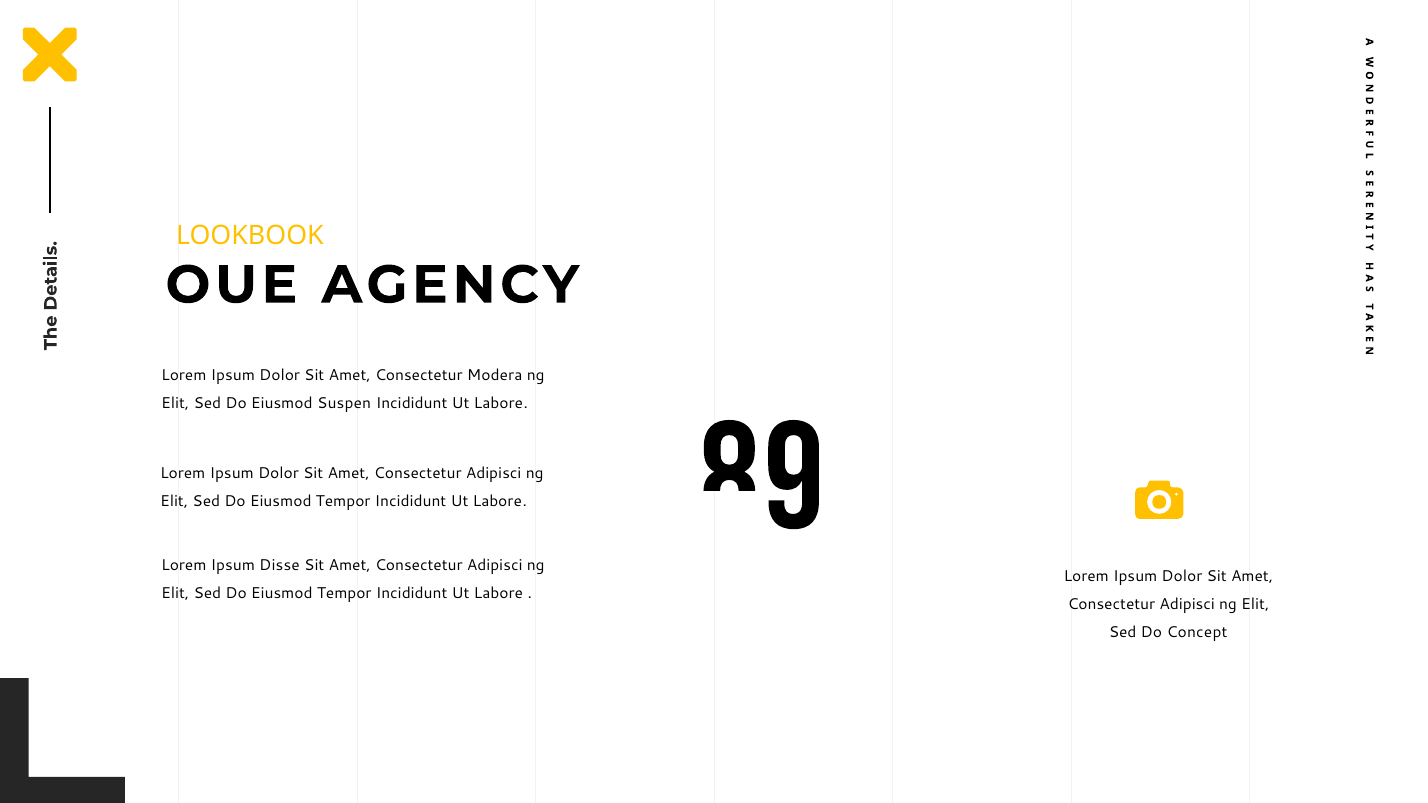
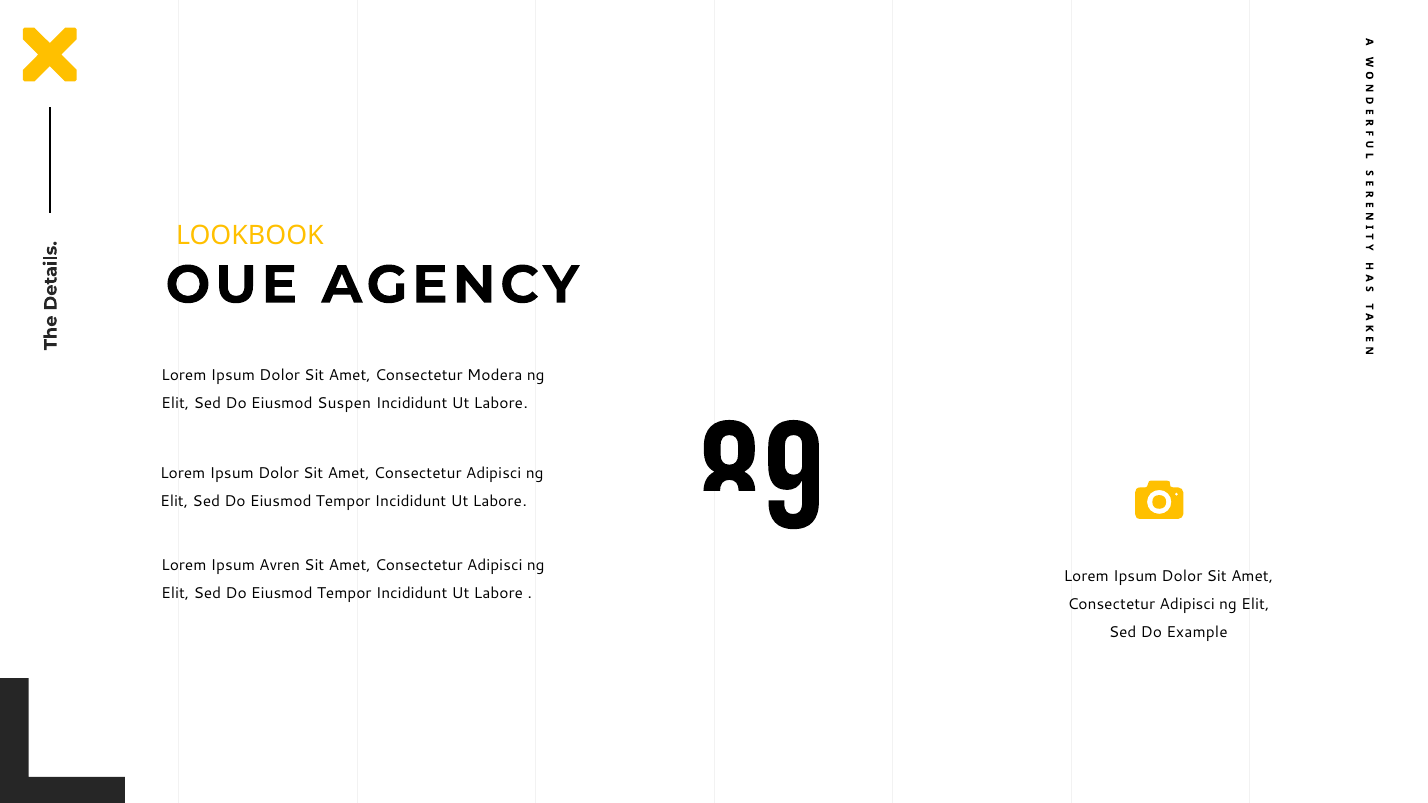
Disse: Disse -> Avren
Concept: Concept -> Example
